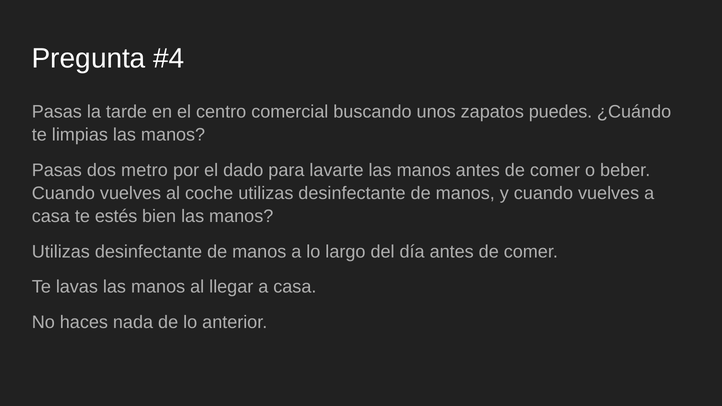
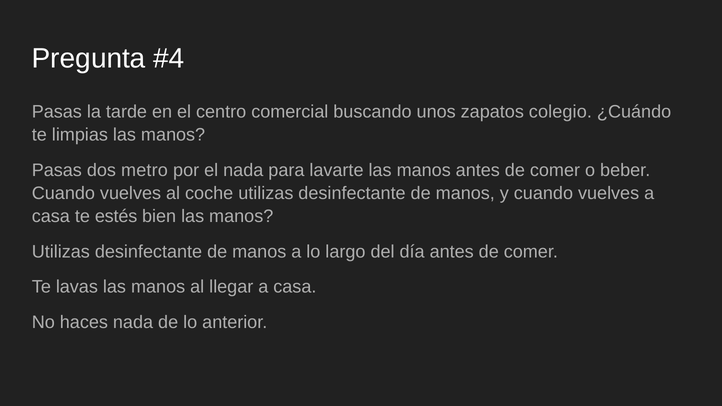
puedes: puedes -> colegio
el dado: dado -> nada
